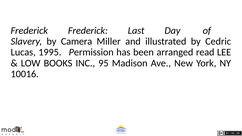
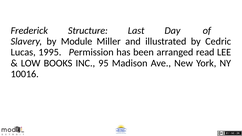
Frederick Frederick: Frederick -> Structure
Camera: Camera -> Module
